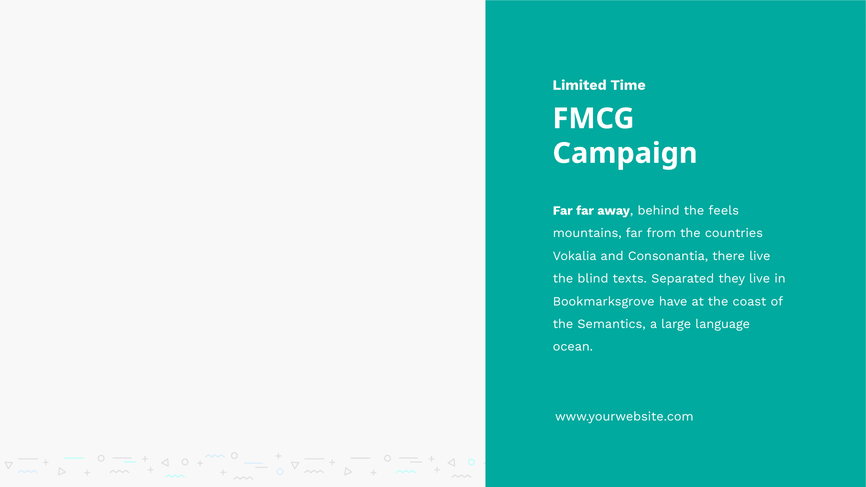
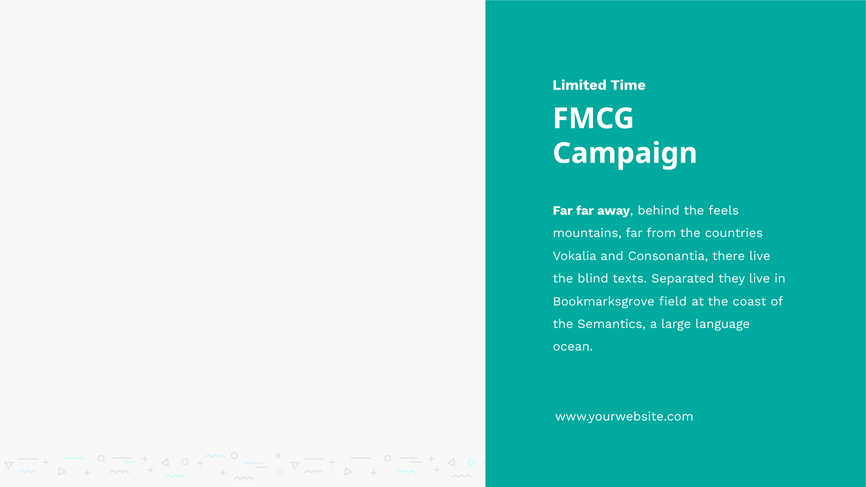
have: have -> field
